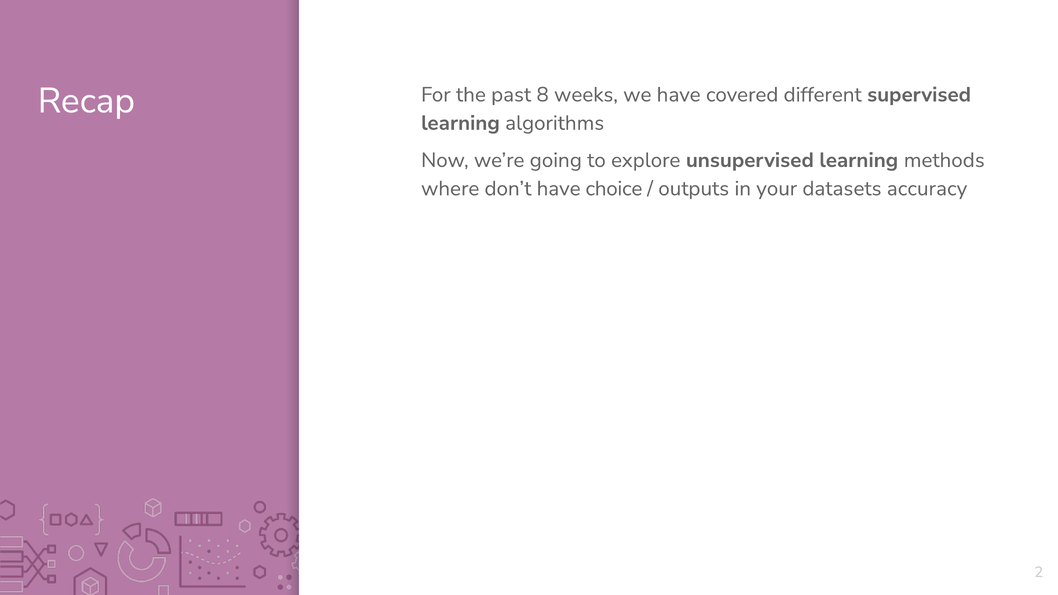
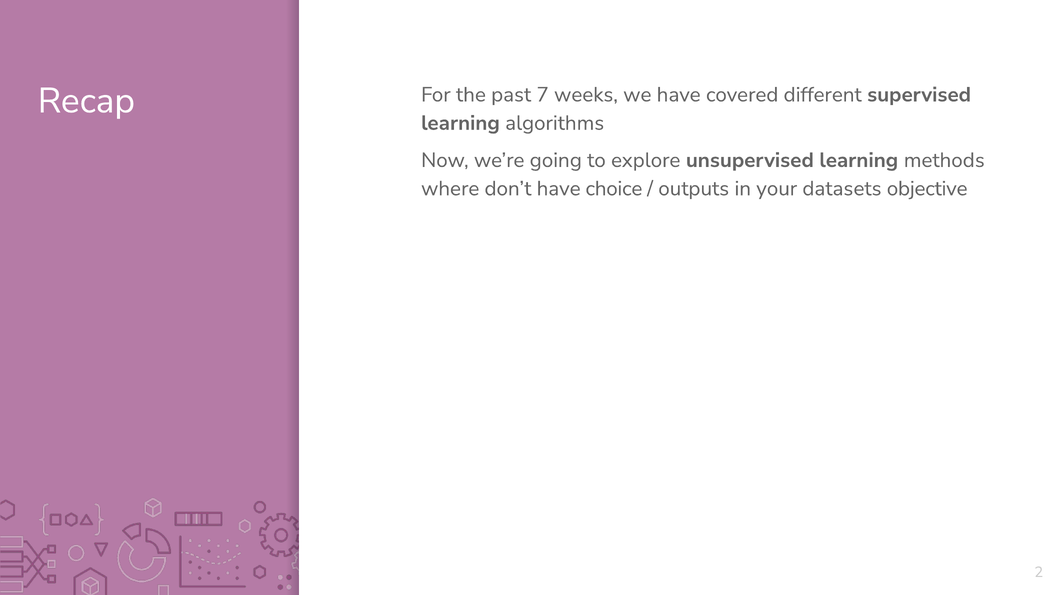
8: 8 -> 7
accuracy: accuracy -> objective
